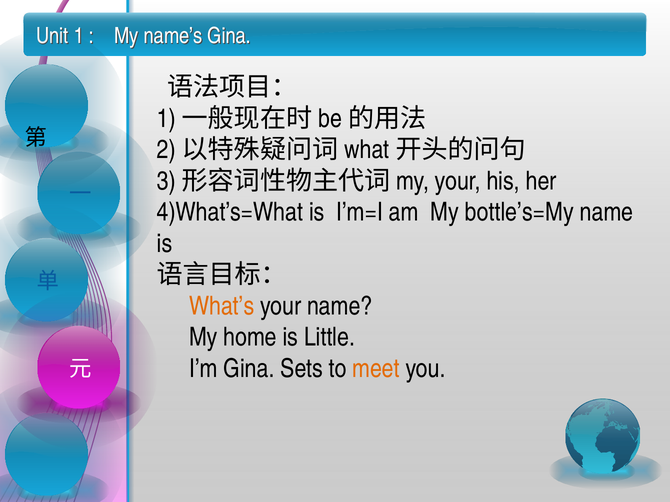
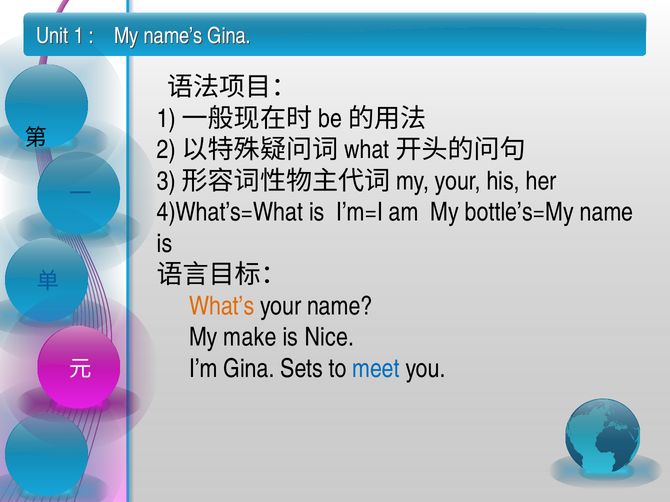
home: home -> make
Little: Little -> Nice
meet colour: orange -> blue
